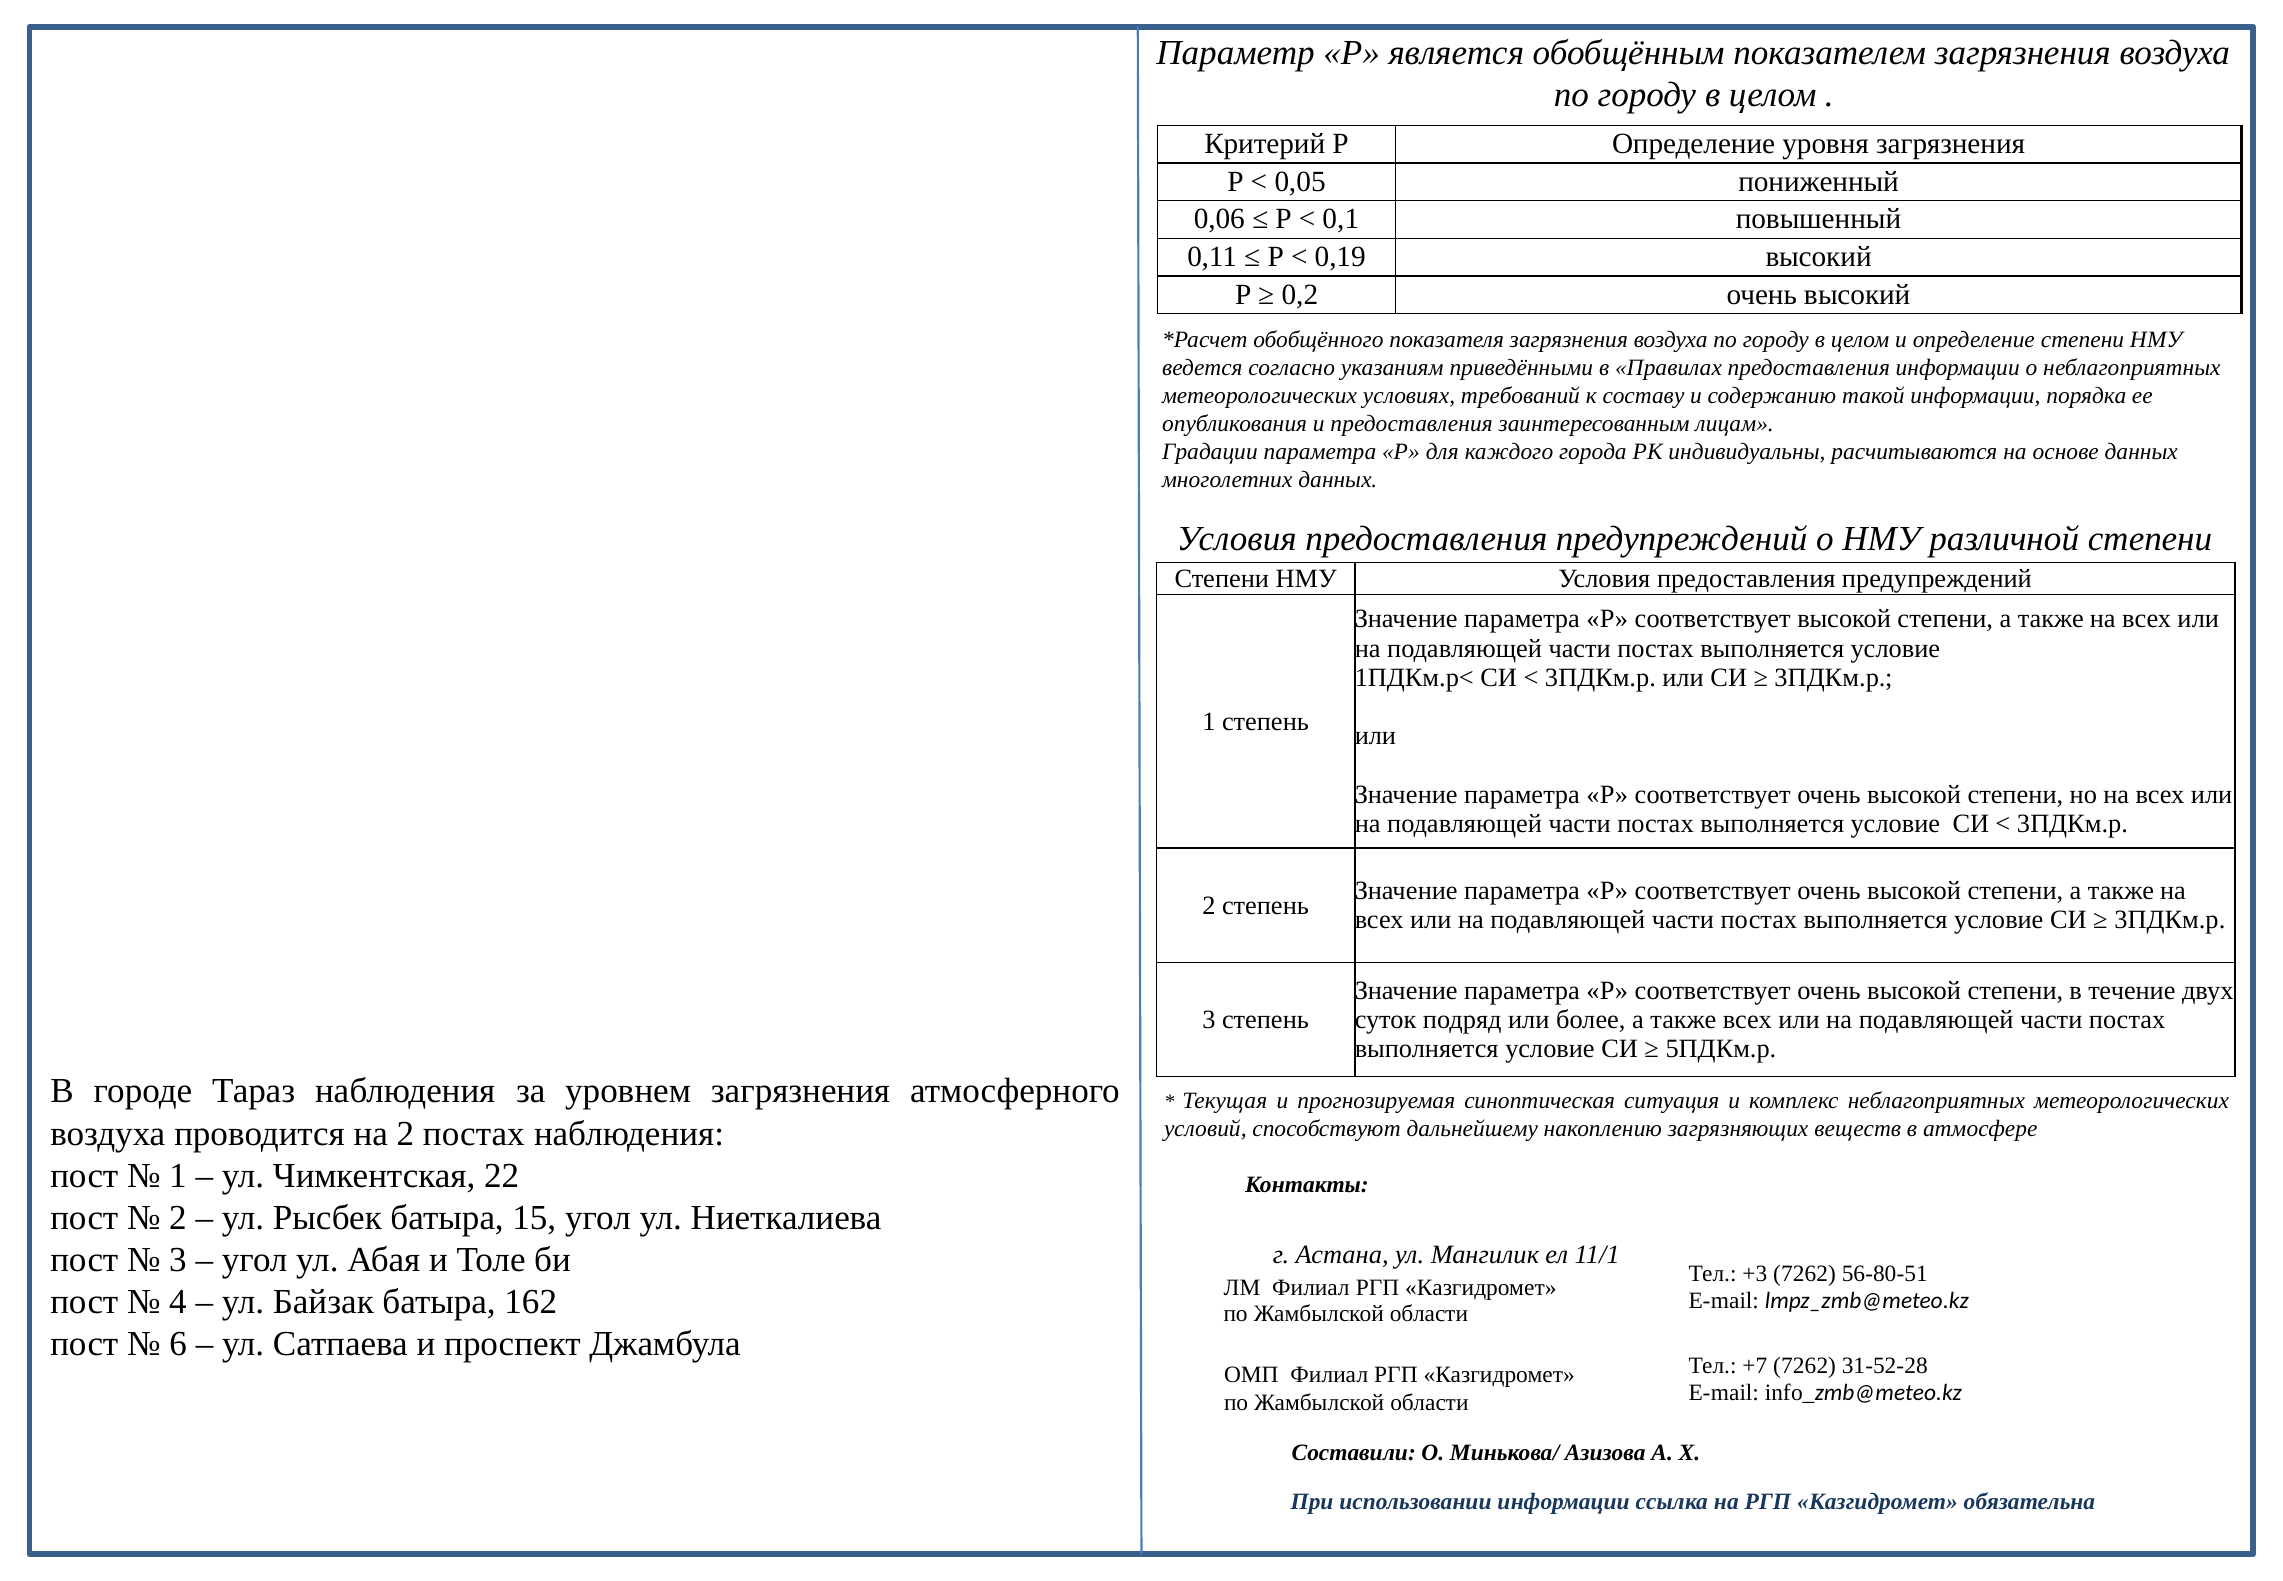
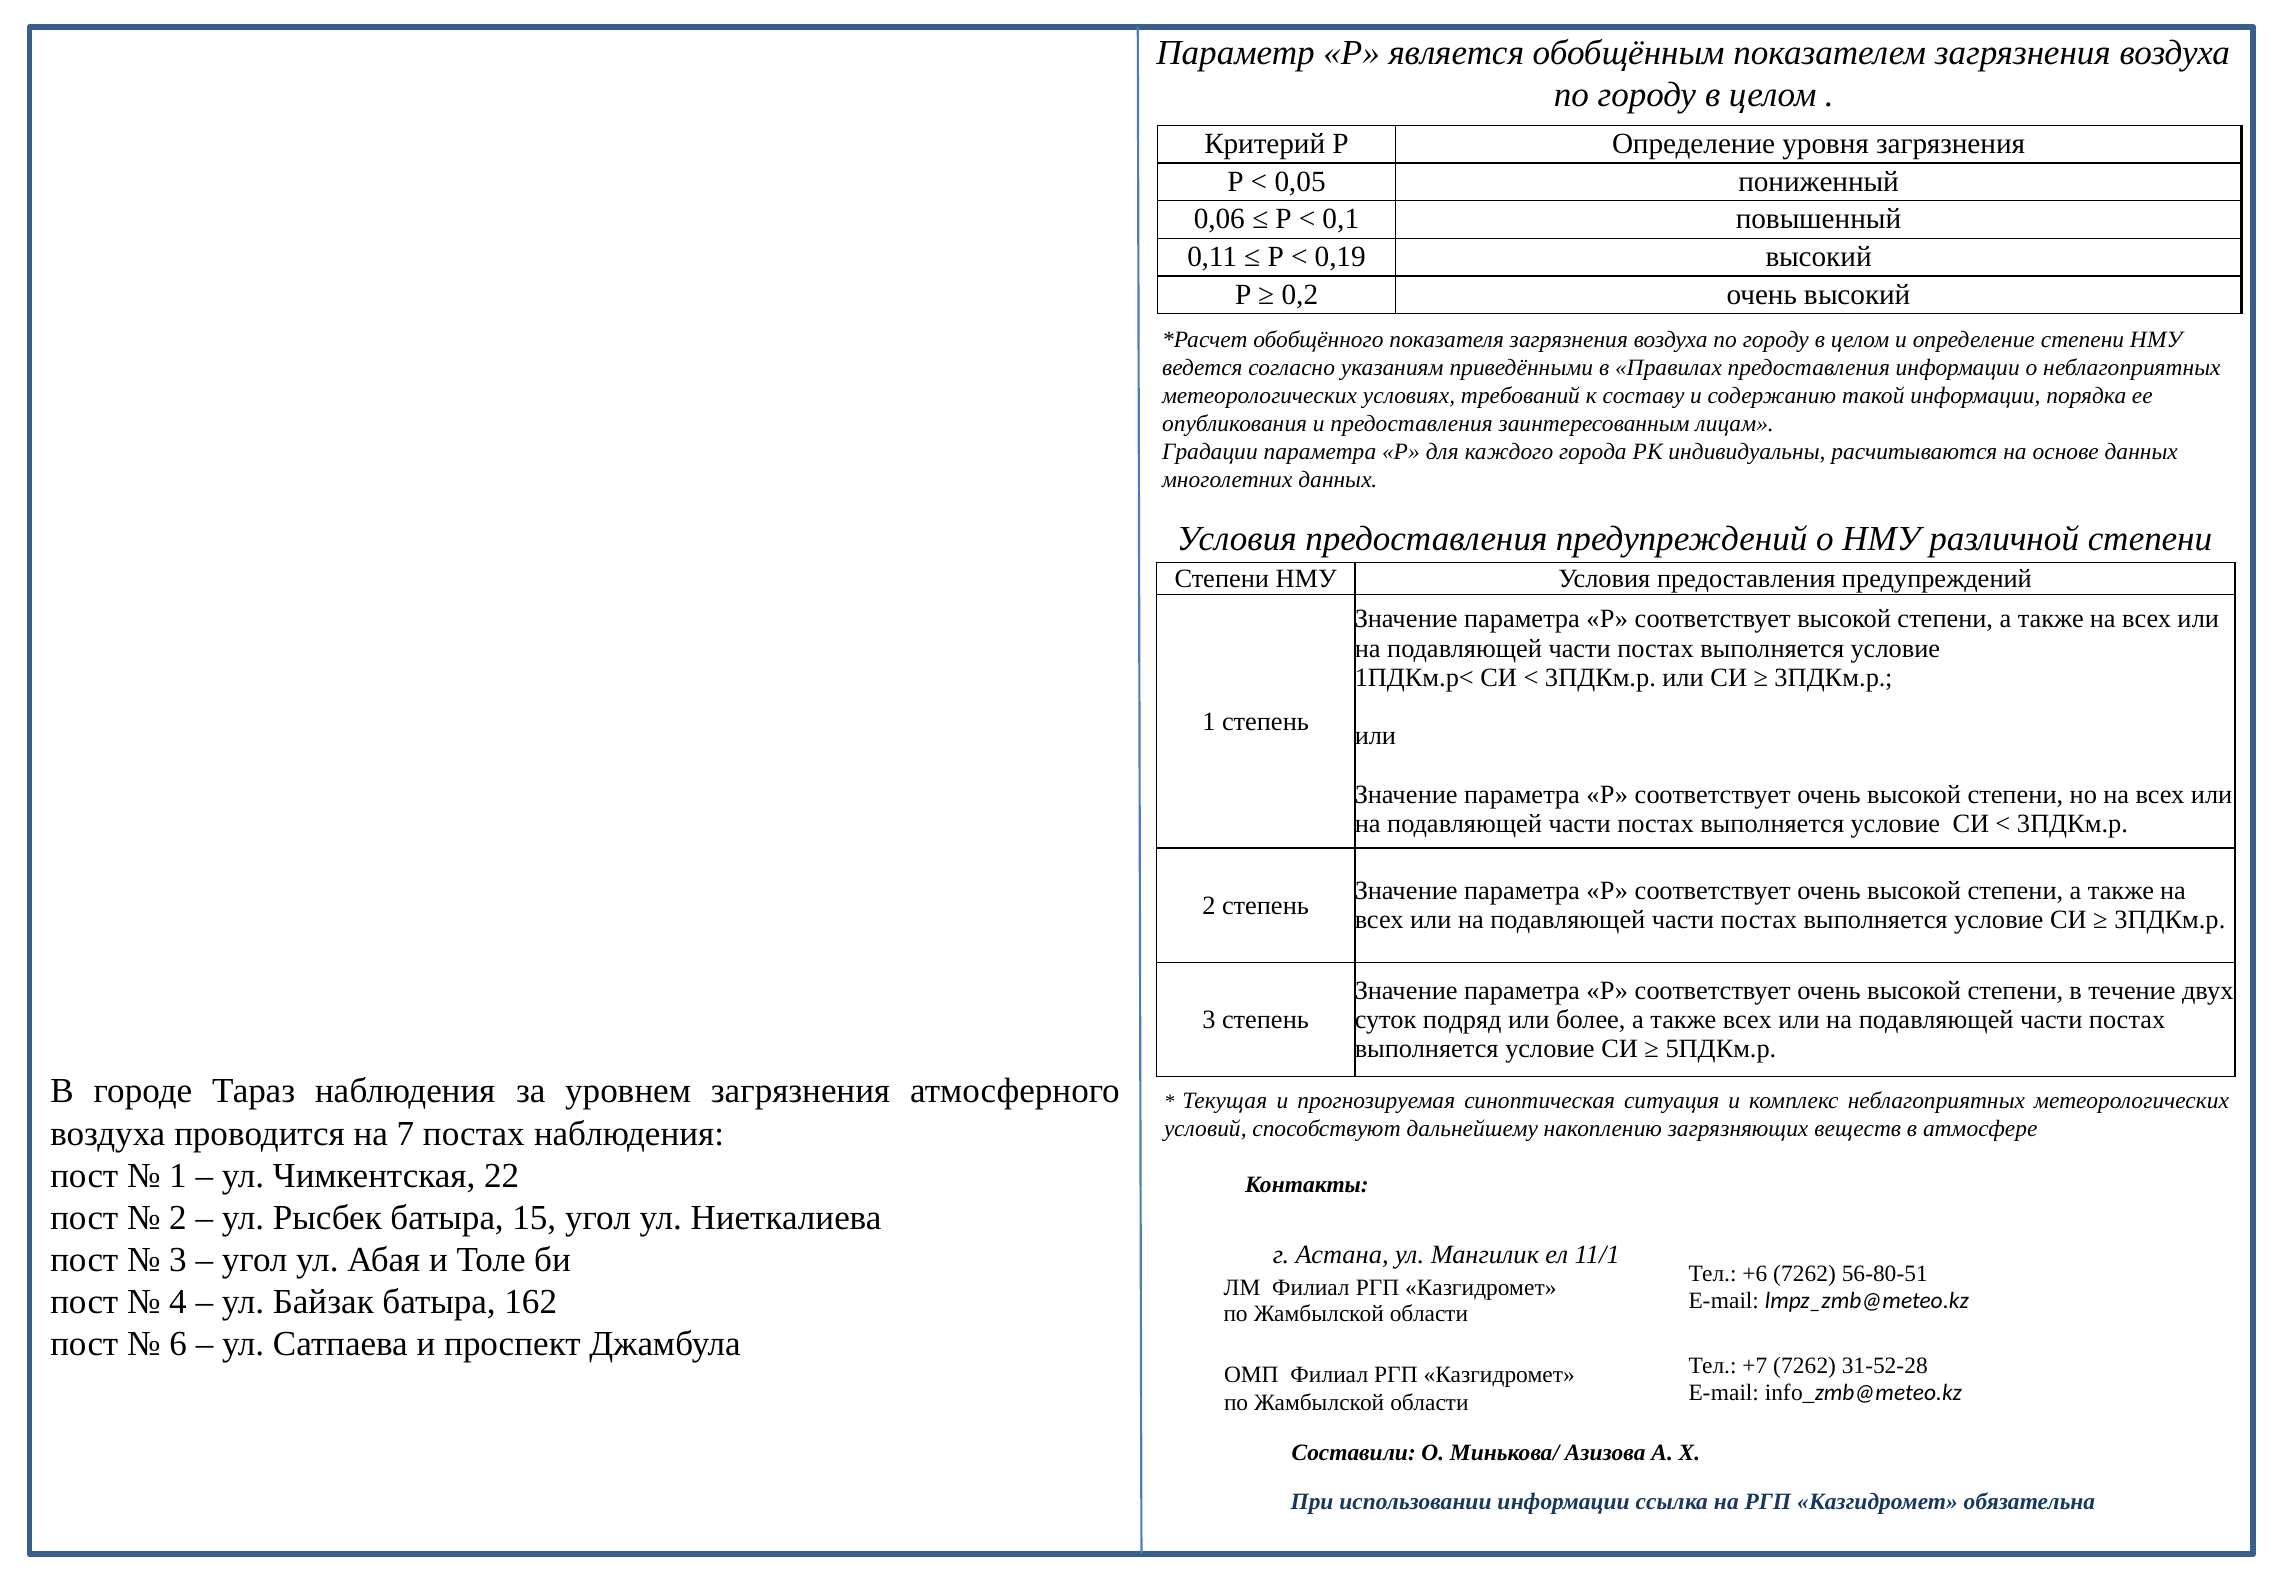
на 2: 2 -> 7
+3: +3 -> +6
